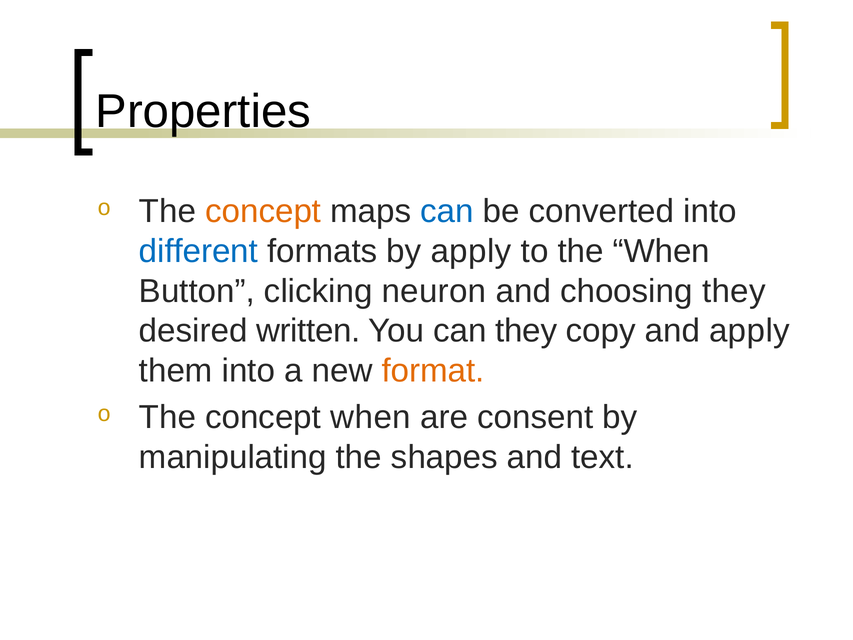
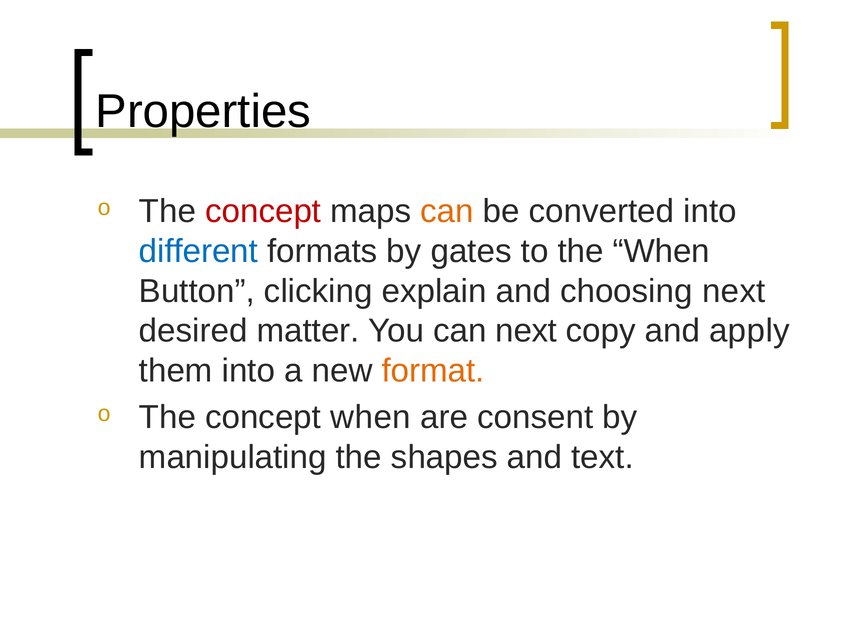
concept at (263, 211) colour: orange -> red
can at (447, 211) colour: blue -> orange
by apply: apply -> gates
neuron: neuron -> explain
choosing they: they -> next
written: written -> matter
can they: they -> next
